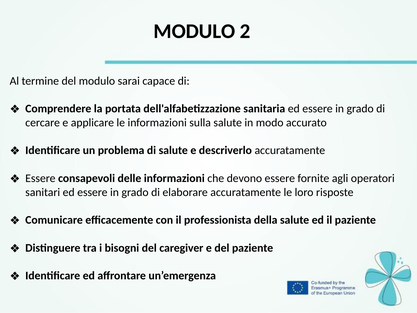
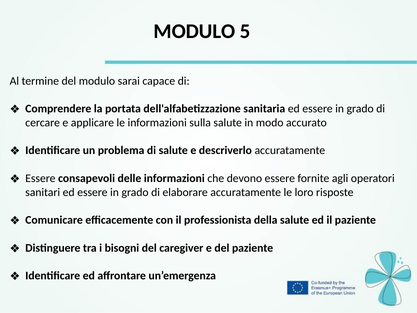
2: 2 -> 5
